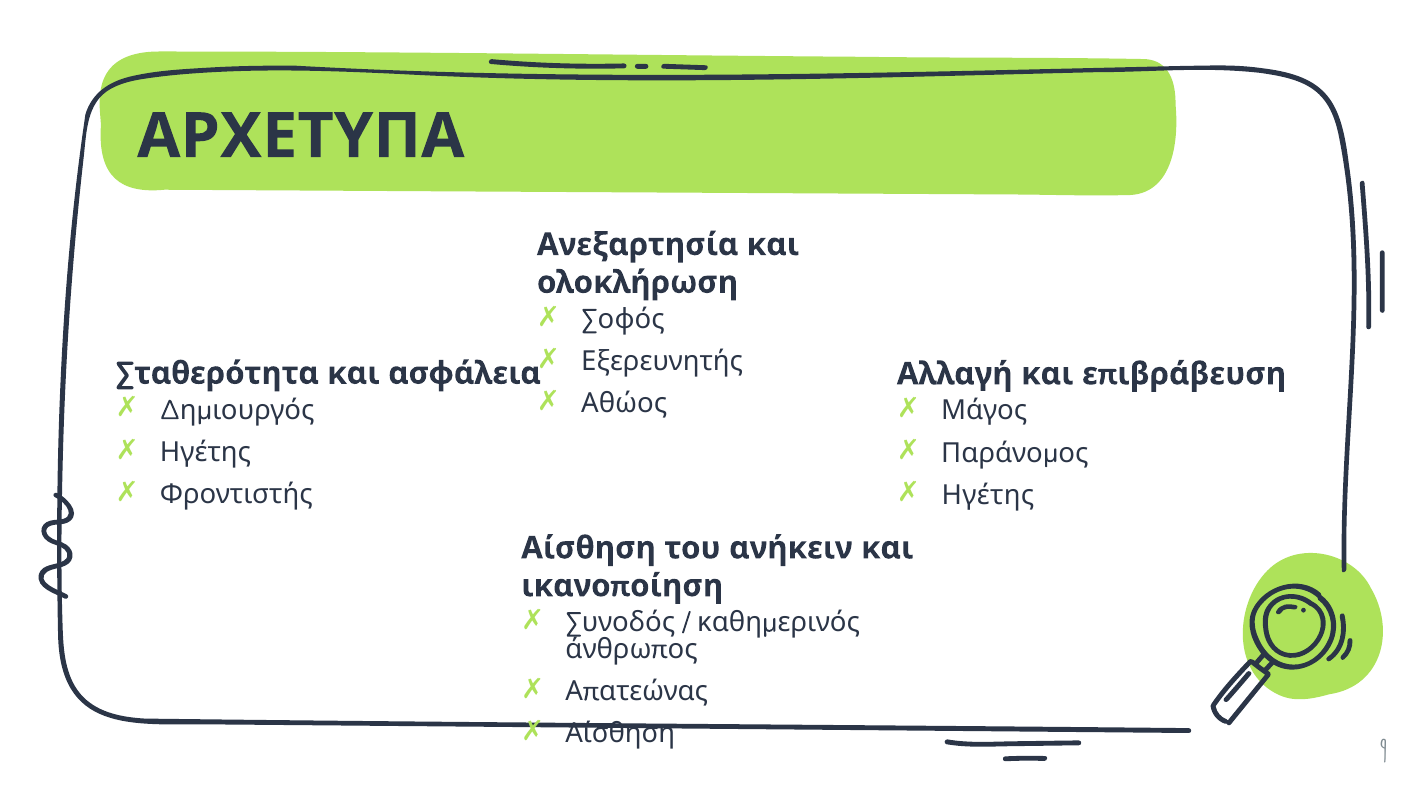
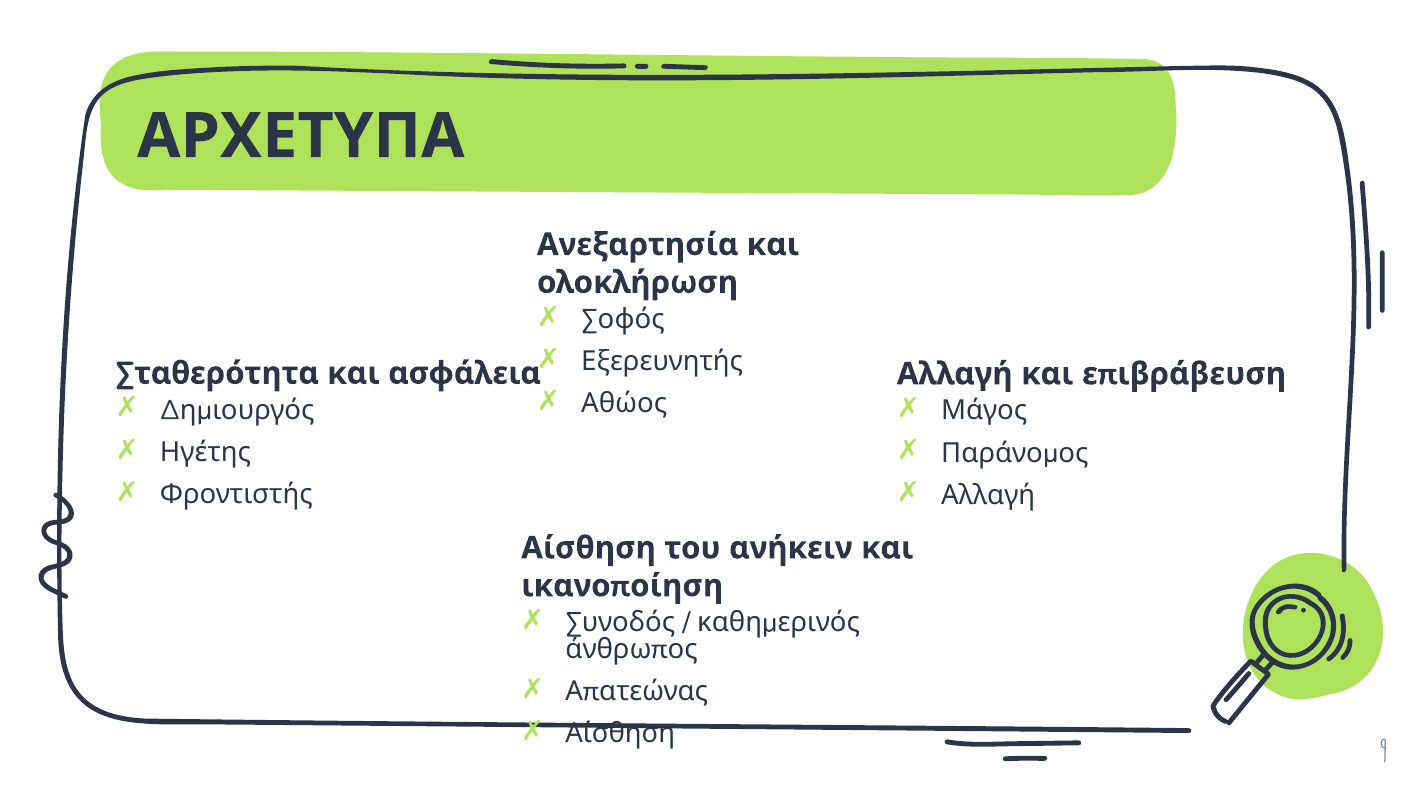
Ηγέτης at (988, 495): Ηγέτης -> Αλλαγή
